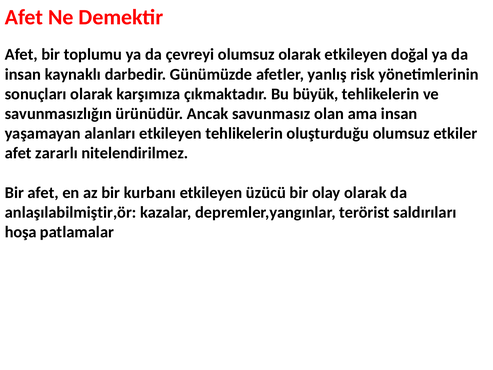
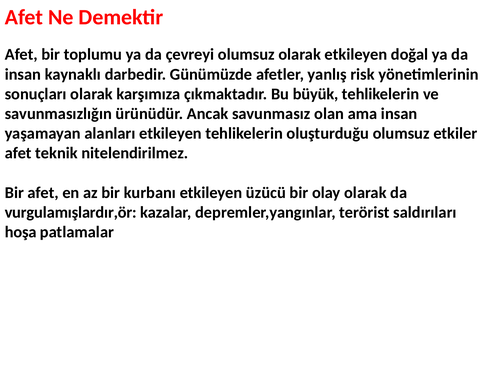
zararlı: zararlı -> teknik
anlaşılabilmiştir,ör: anlaşılabilmiştir,ör -> vurgulamışlardır,ör
